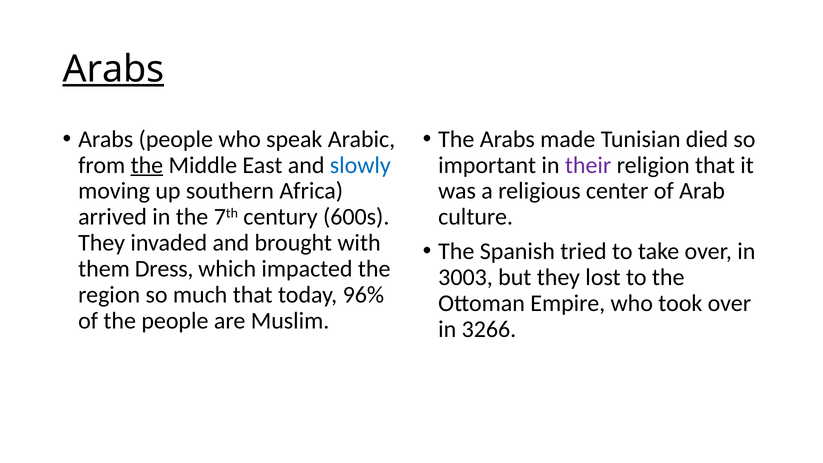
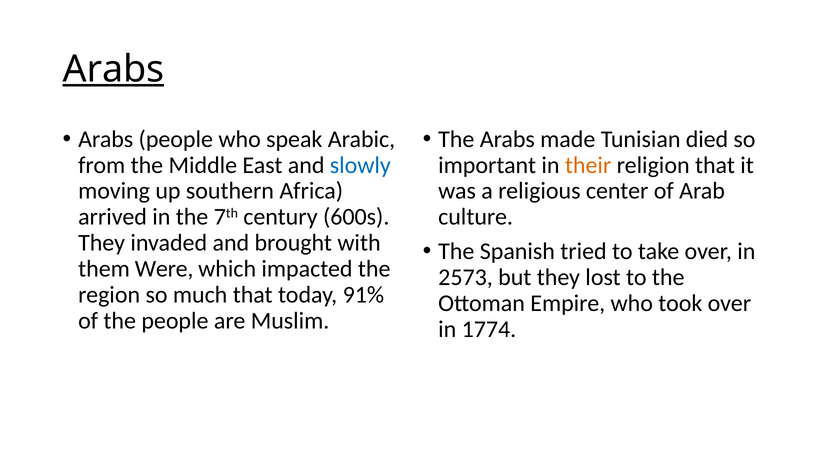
the at (147, 165) underline: present -> none
their colour: purple -> orange
Dress: Dress -> Were
3003: 3003 -> 2573
96%: 96% -> 91%
3266: 3266 -> 1774
